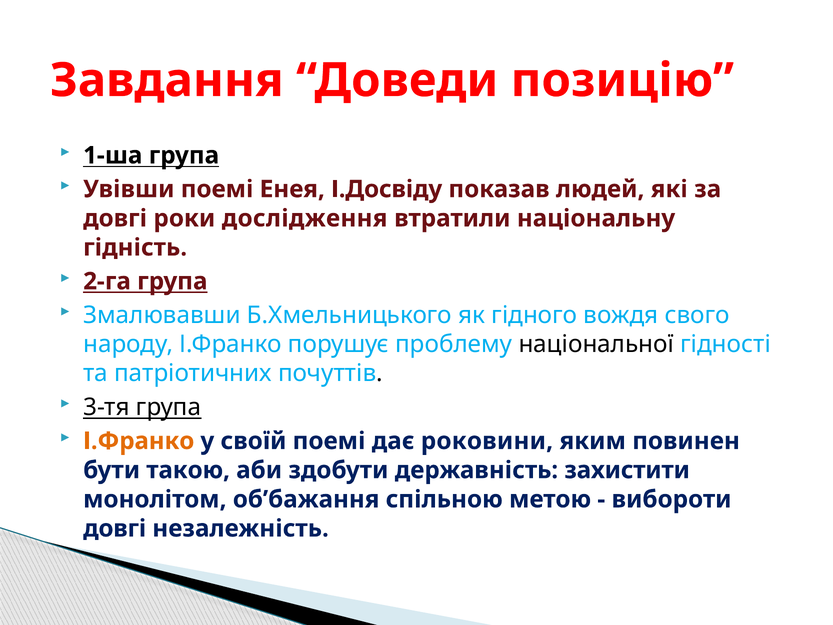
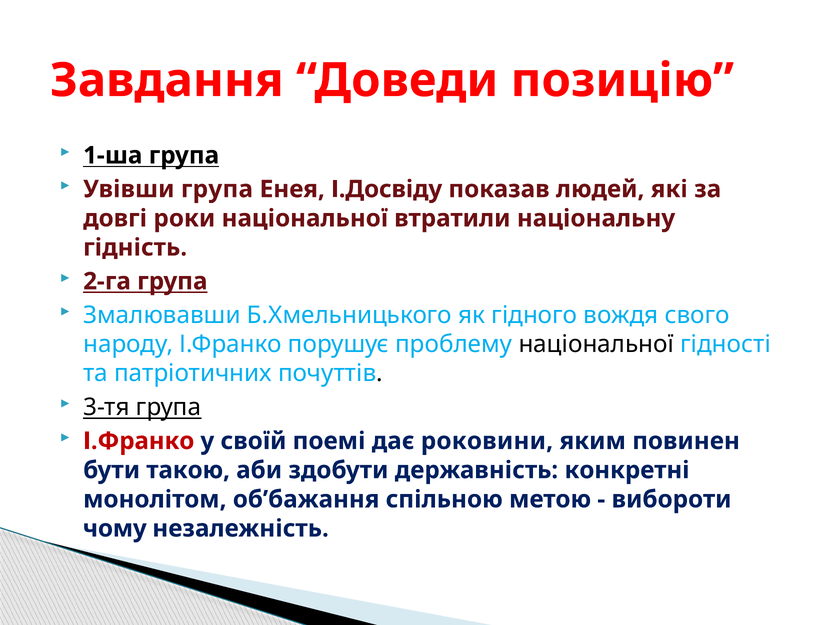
Увівши поемі: поемі -> група
роки дослідження: дослідження -> національної
І.Франко at (139, 441) colour: orange -> red
захистити: захистити -> конкретні
довгі at (115, 528): довгі -> чому
